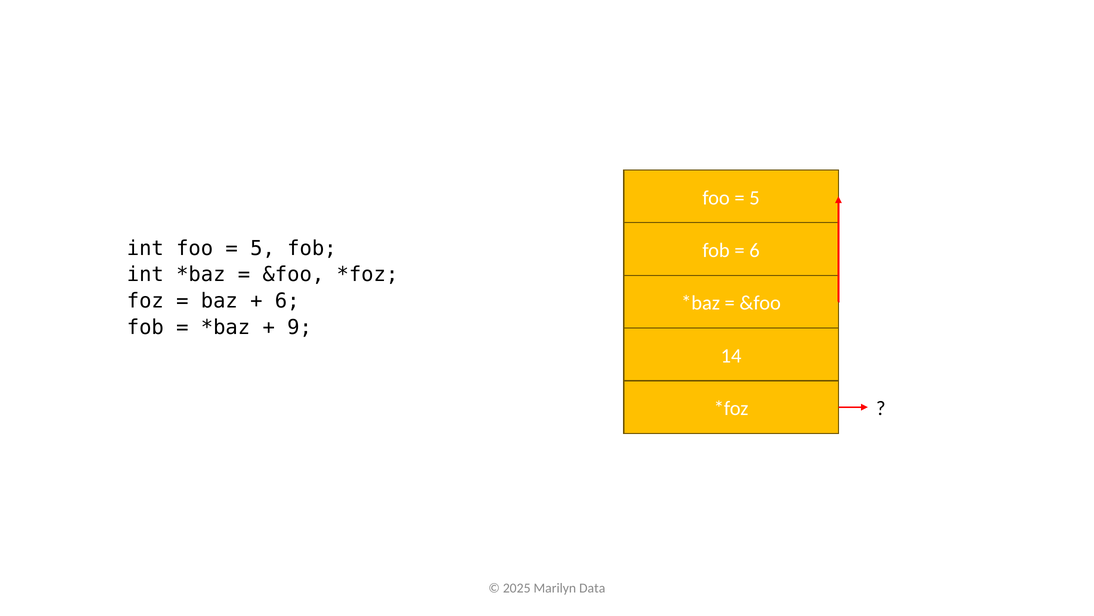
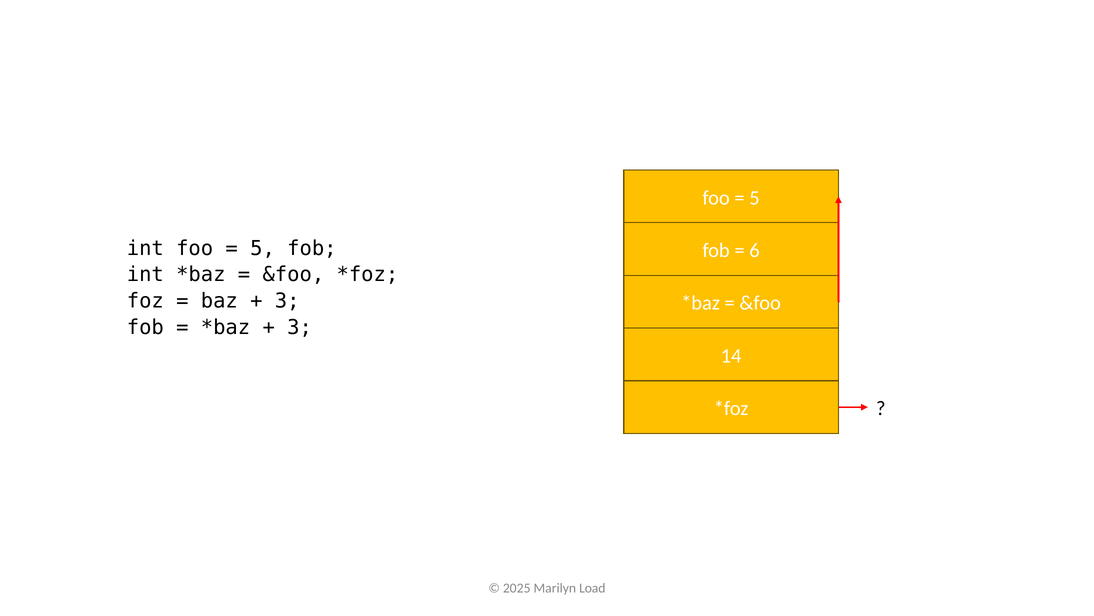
6 at (287, 301): 6 -> 3
9 at (300, 327): 9 -> 3
Data: Data -> Load
